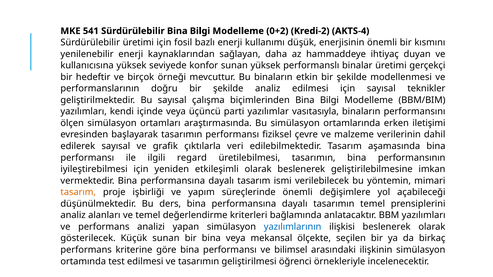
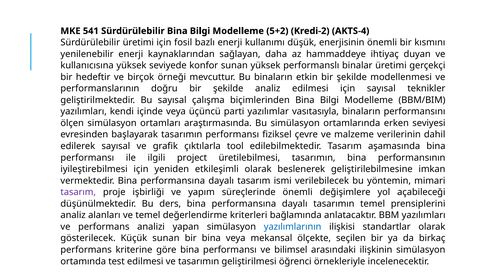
0+2: 0+2 -> 5+2
iletişimi: iletişimi -> seviyesi
veri: veri -> tool
regard: regard -> project
tasarım at (78, 192) colour: orange -> purple
ilişkisi beslenerek: beslenerek -> standartlar
